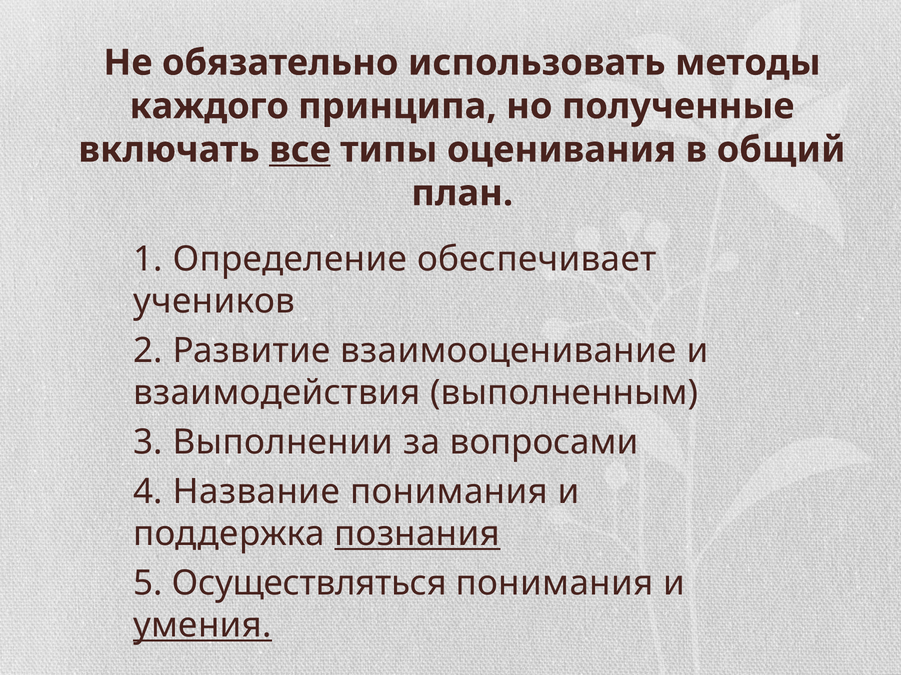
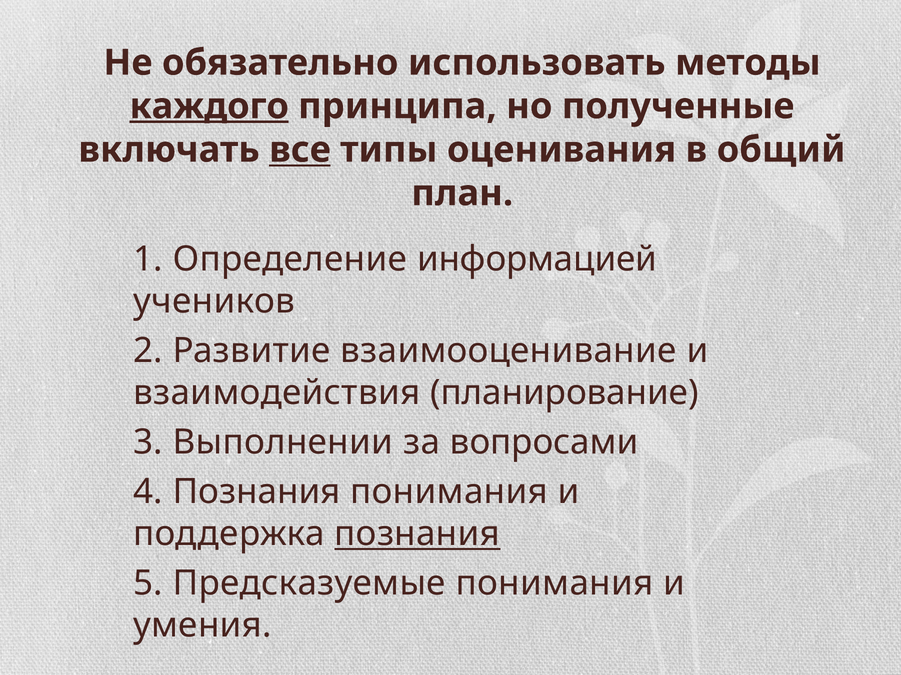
каждого underline: none -> present
обеспечивает: обеспечивает -> информацией
выполненным: выполненным -> планирование
4 Название: Название -> Познания
Осуществляться: Осуществляться -> Предсказуемые
умения underline: present -> none
